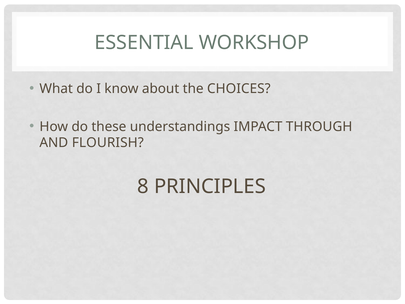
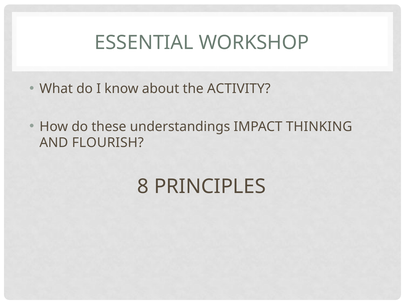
CHOICES: CHOICES -> ACTIVITY
THROUGH: THROUGH -> THINKING
